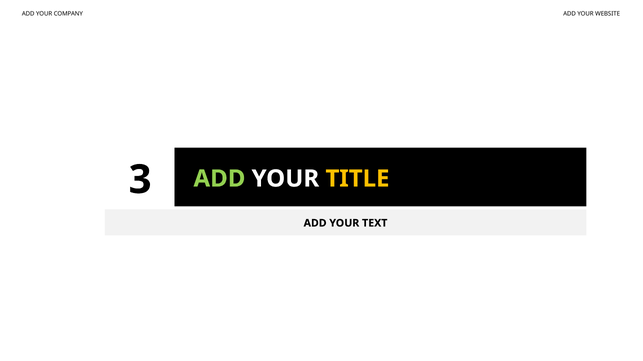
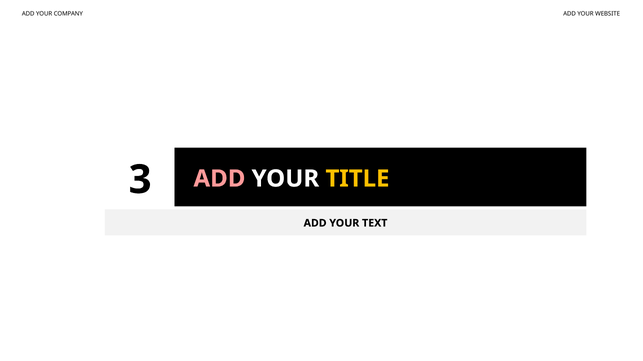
ADD at (219, 179) colour: light green -> pink
